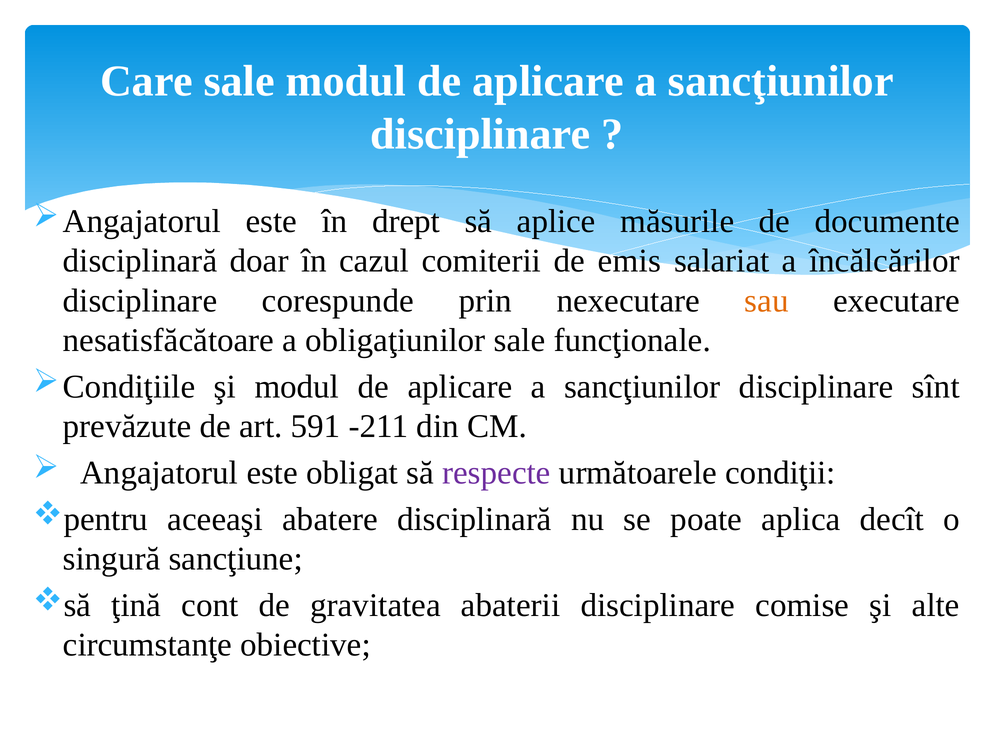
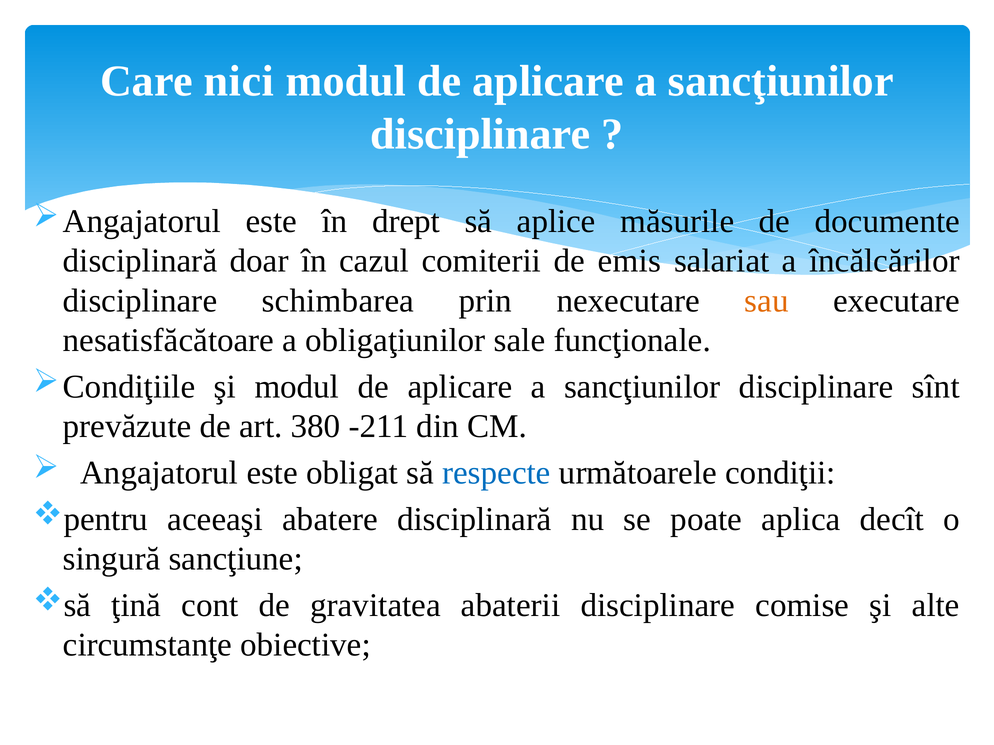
Care sale: sale -> nici
corespunde: corespunde -> schimbarea
591: 591 -> 380
respecte colour: purple -> blue
